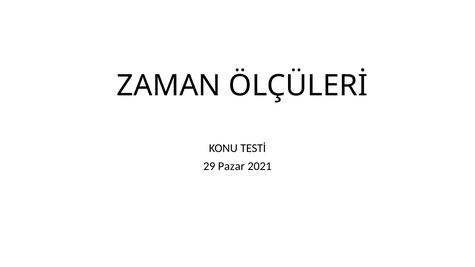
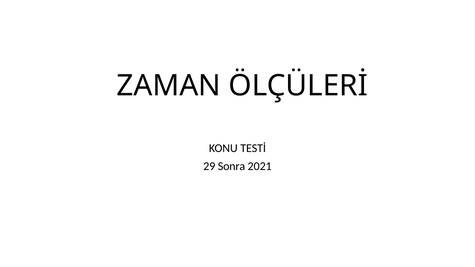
Pazar: Pazar -> Sonra
